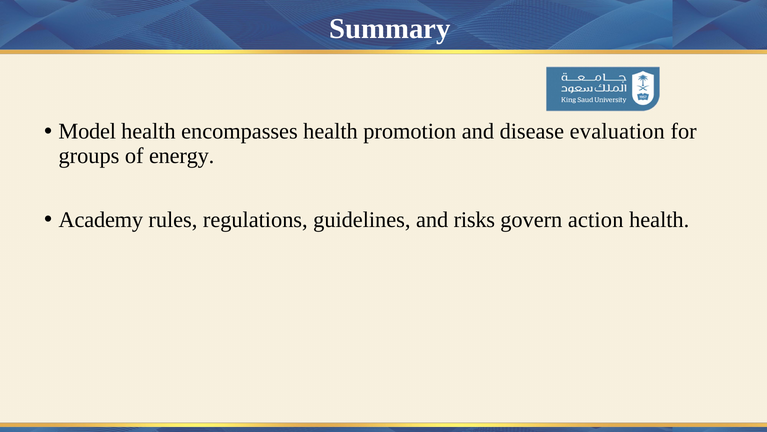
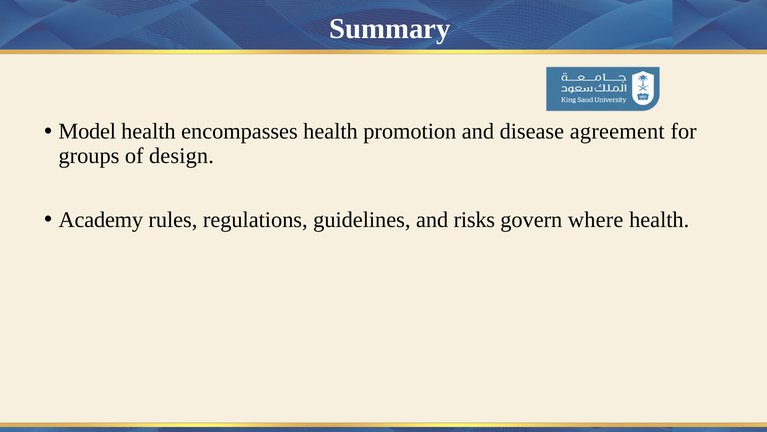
evaluation: evaluation -> agreement
energy: energy -> design
action: action -> where
